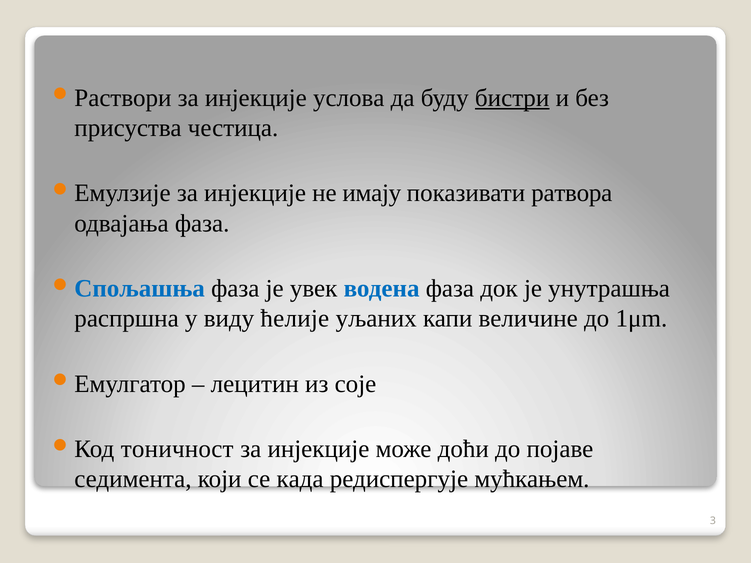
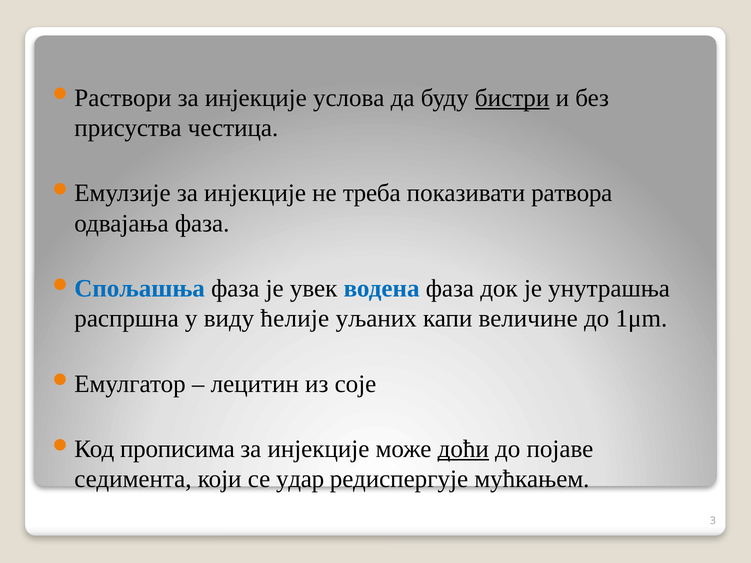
имају: имају -> треба
тоничност: тоничност -> прописима
доћи underline: none -> present
када: када -> удар
